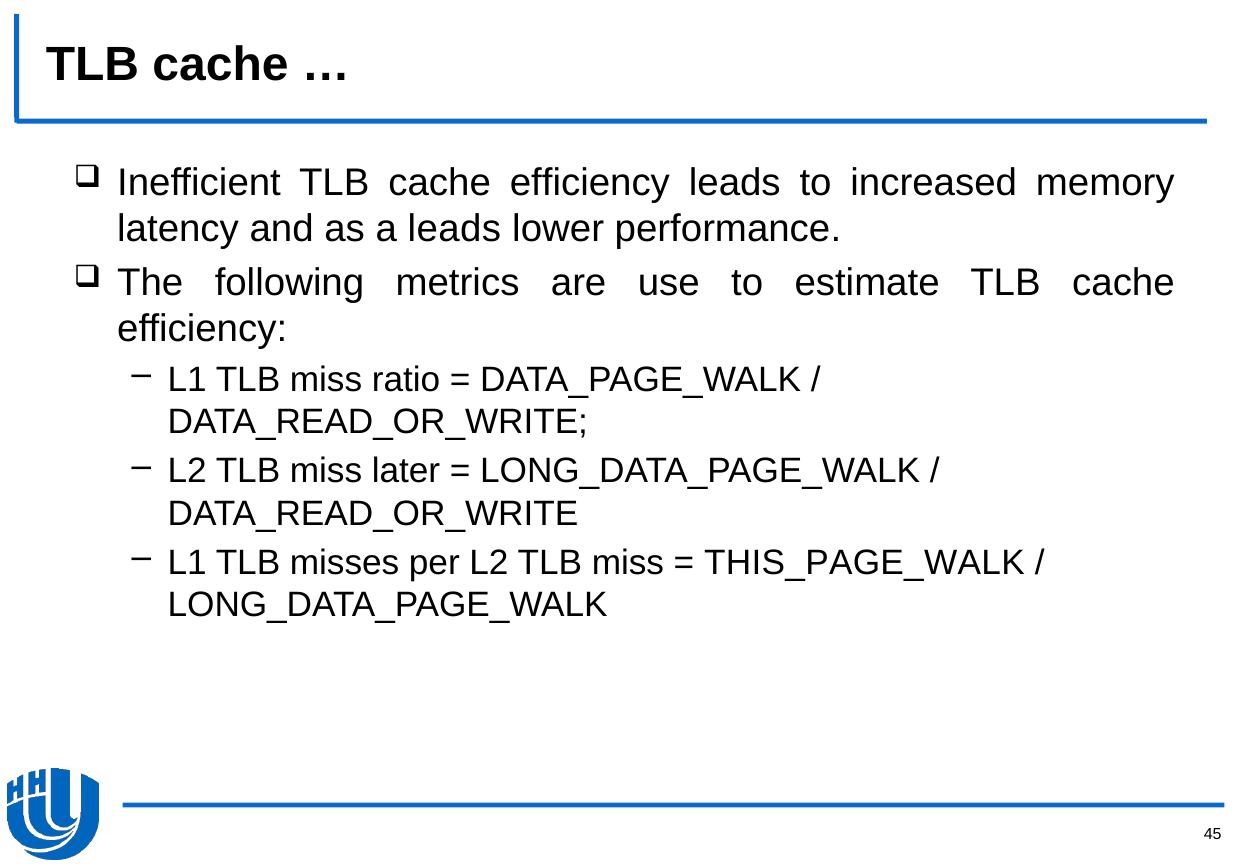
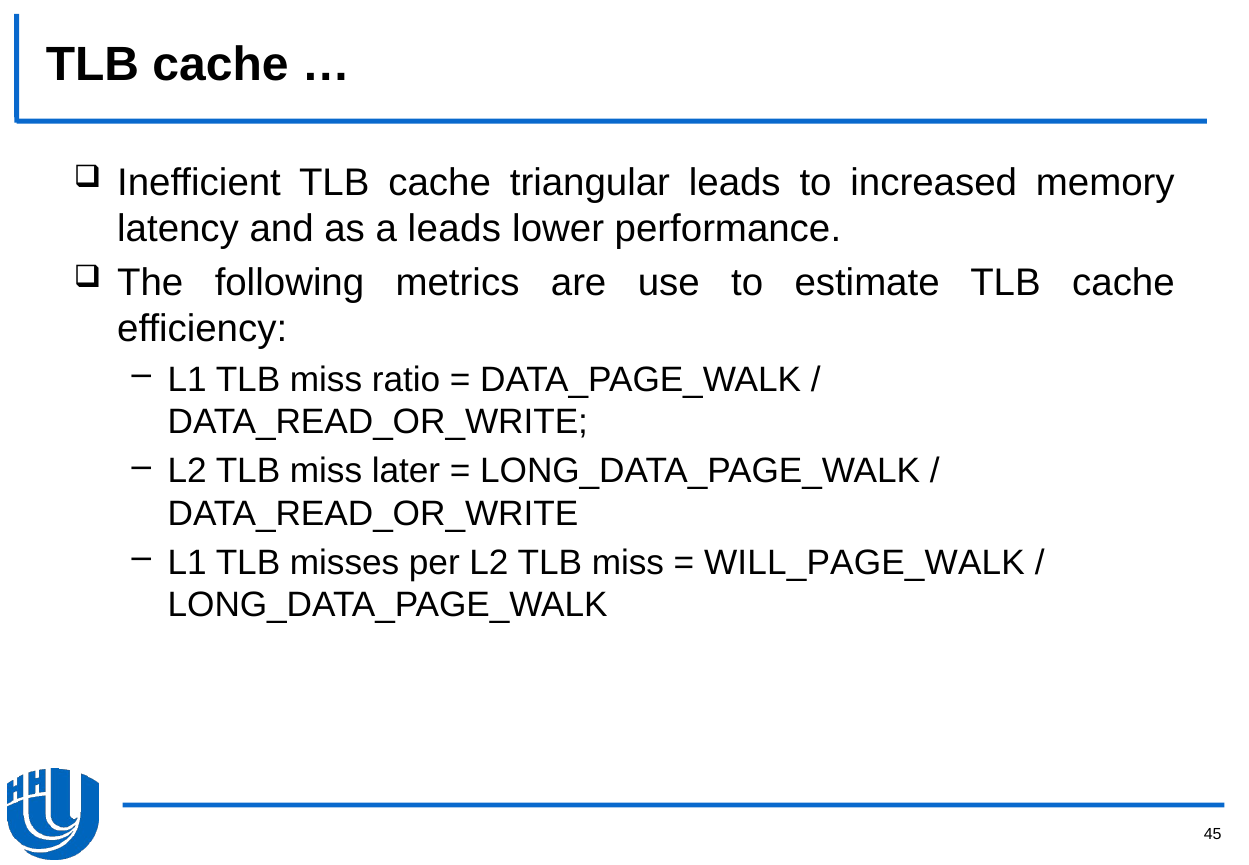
Inefficient TLB cache efficiency: efficiency -> triangular
THIS_PAGE_WALK: THIS_PAGE_WALK -> WILL_PAGE_WALK
